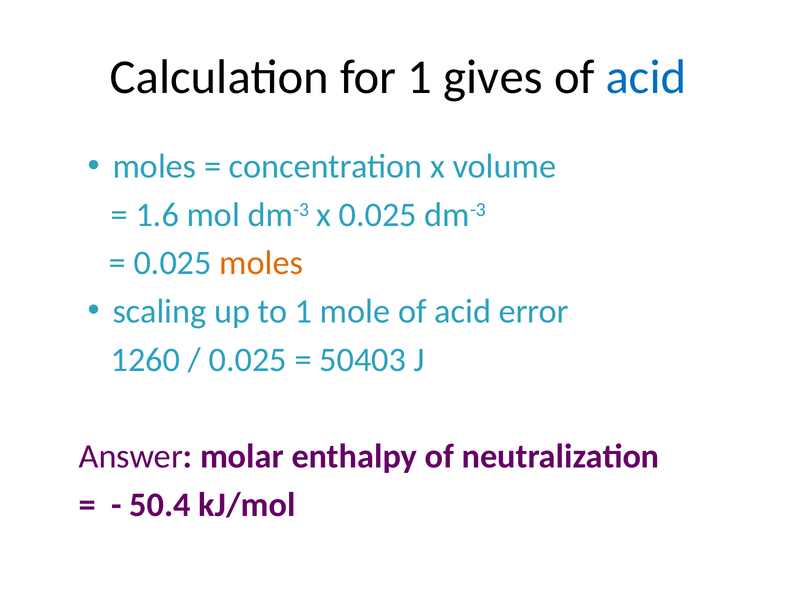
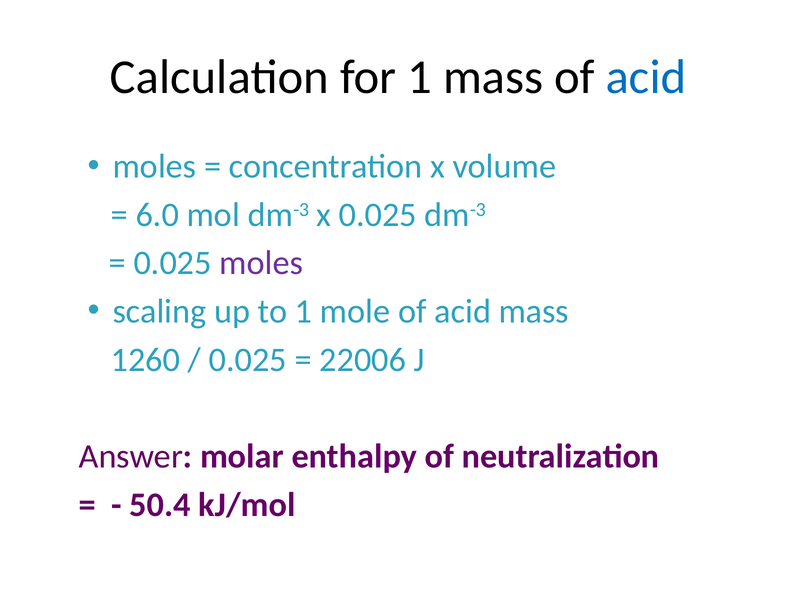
1 gives: gives -> mass
1.6: 1.6 -> 6.0
moles at (261, 263) colour: orange -> purple
acid error: error -> mass
50403: 50403 -> 22006
